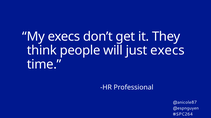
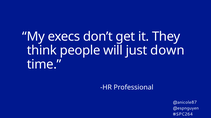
just execs: execs -> down
